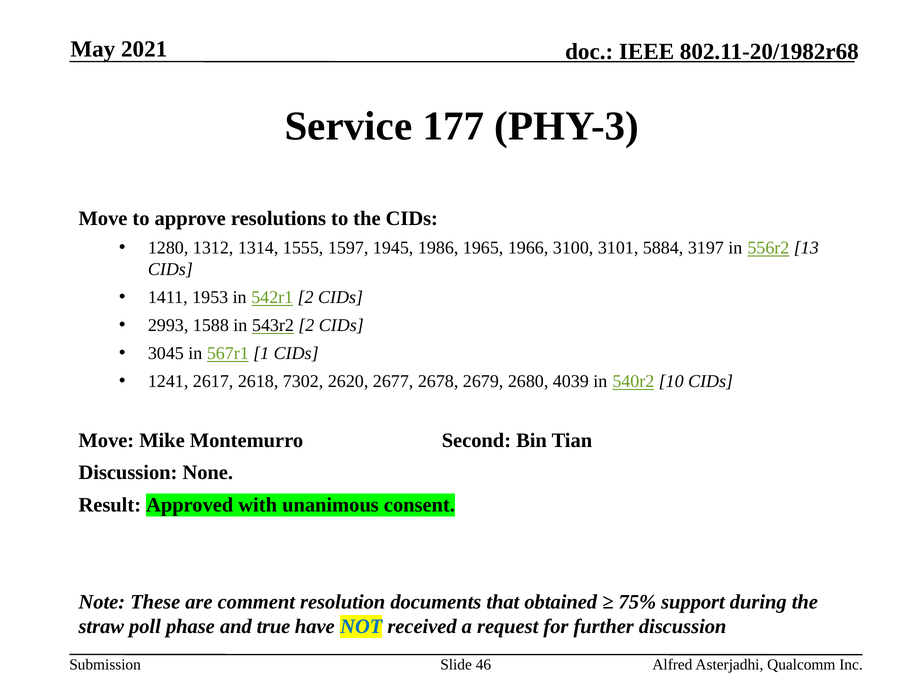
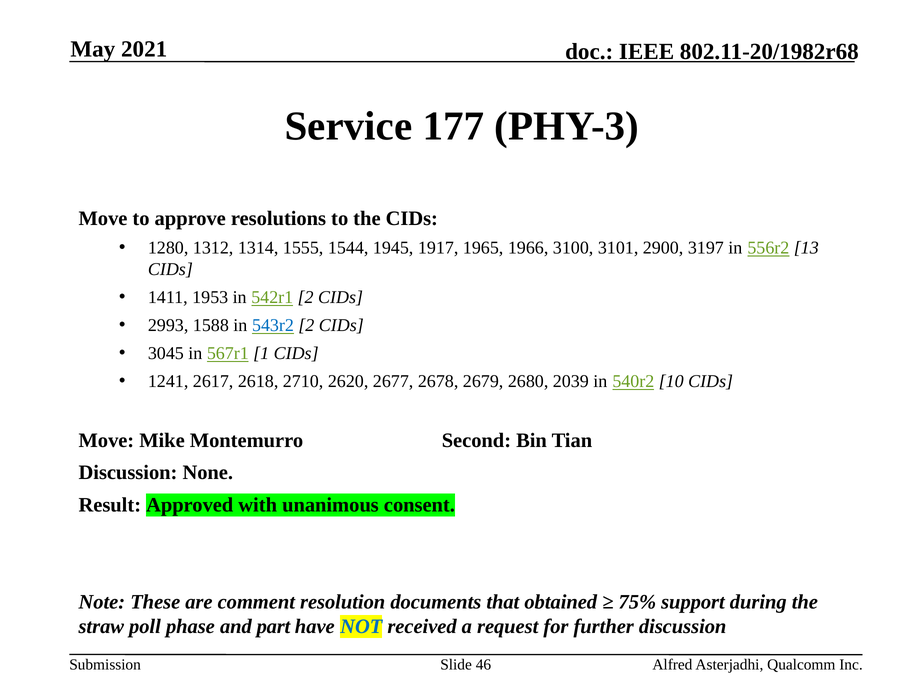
1597: 1597 -> 1544
1986: 1986 -> 1917
5884: 5884 -> 2900
543r2 colour: black -> blue
7302: 7302 -> 2710
4039: 4039 -> 2039
true: true -> part
